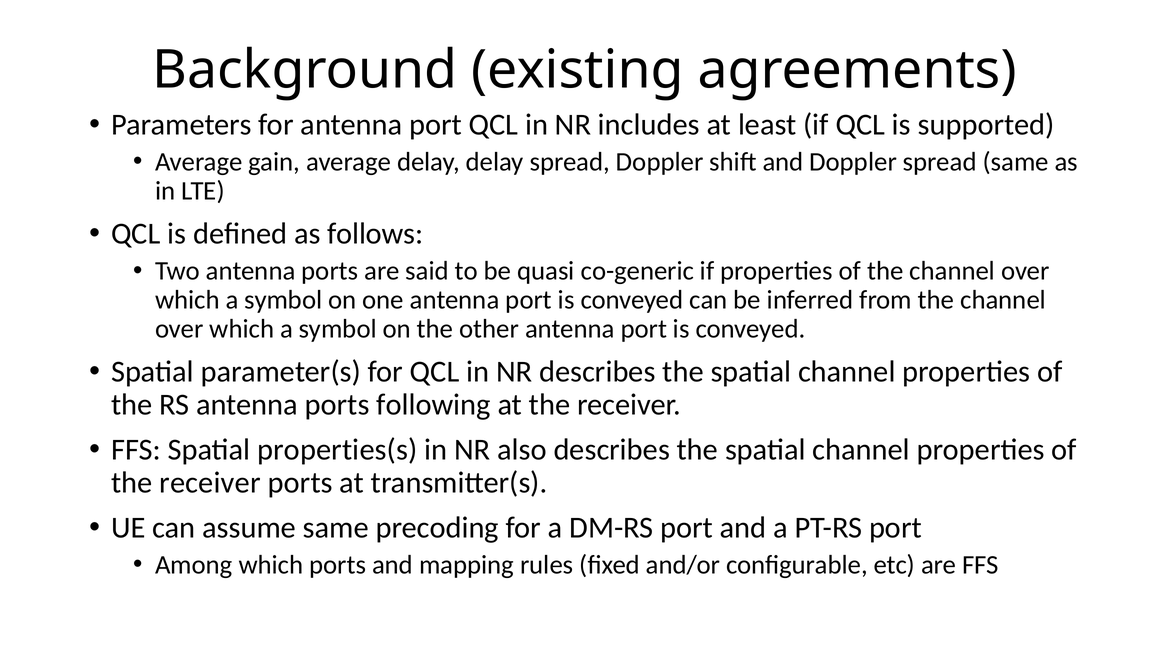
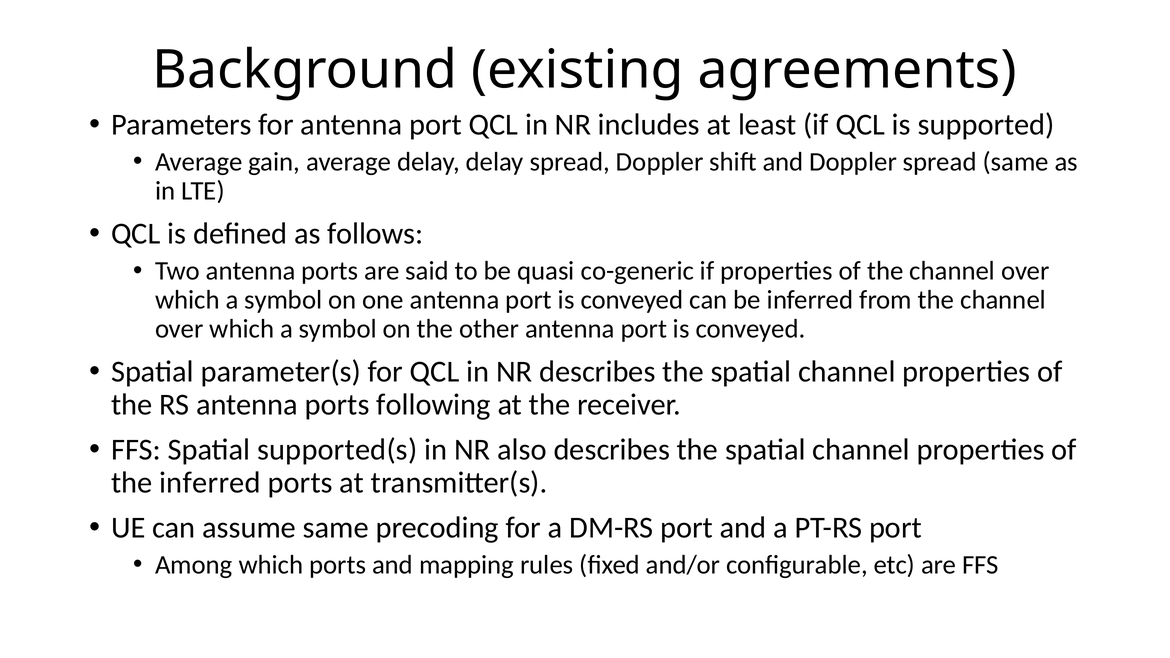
properties(s: properties(s -> supported(s
receiver at (210, 483): receiver -> inferred
